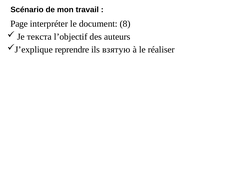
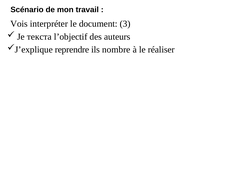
Page: Page -> Vois
8: 8 -> 3
взятую: взятую -> nombre
